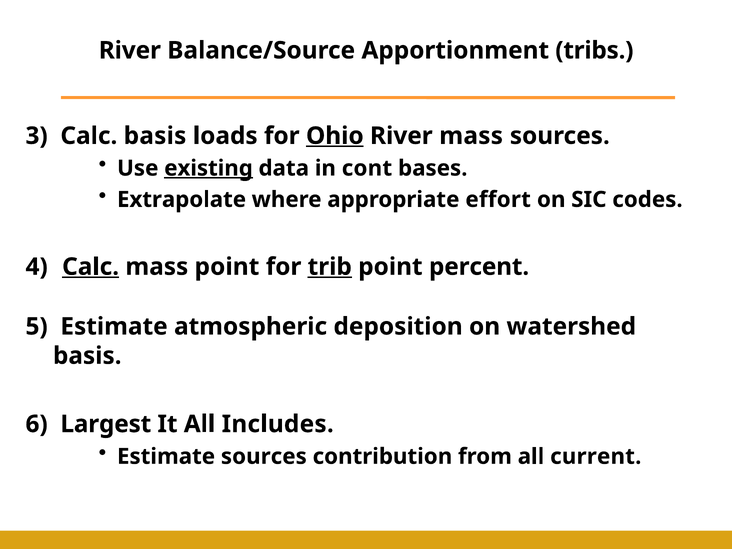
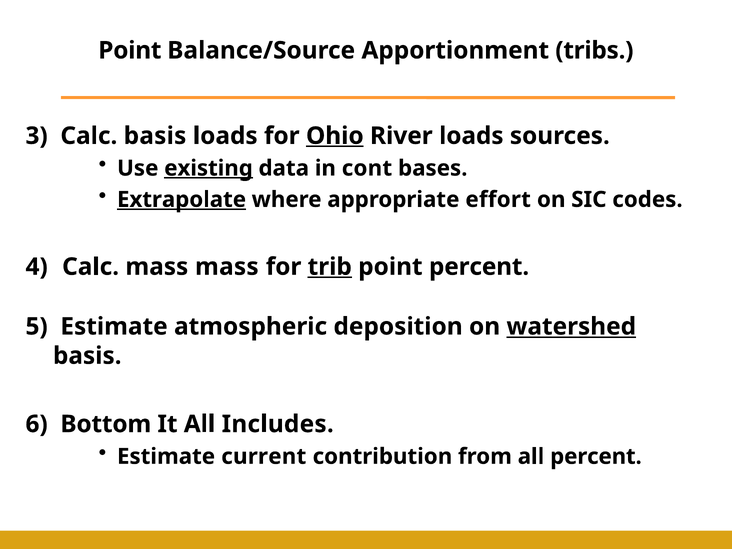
River at (130, 50): River -> Point
River mass: mass -> loads
Extrapolate underline: none -> present
Calc at (91, 267) underline: present -> none
mass point: point -> mass
watershed underline: none -> present
Largest: Largest -> Bottom
Estimate sources: sources -> current
all current: current -> percent
